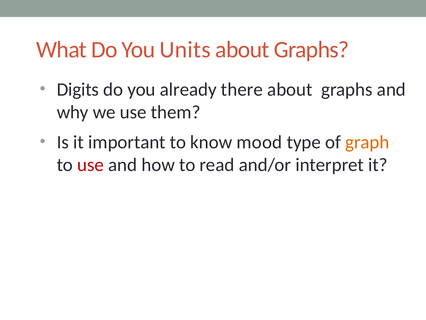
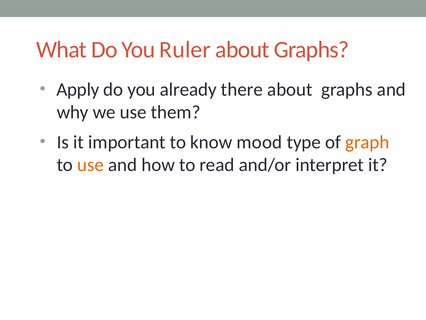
Units: Units -> Ruler
Digits: Digits -> Apply
use at (91, 165) colour: red -> orange
